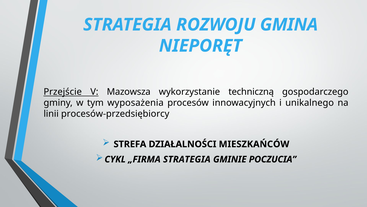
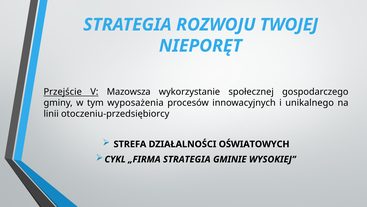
GMINA: GMINA -> TWOJEJ
techniczną: techniczną -> społecznej
procesów-przedsiębiorcy: procesów-przedsiębiorcy -> otoczeniu-przedsiębiorcy
MIESZKAŃCÓW: MIESZKAŃCÓW -> OŚWIATOWYCH
POCZUCIA: POCZUCIA -> WYSOKIEJ
